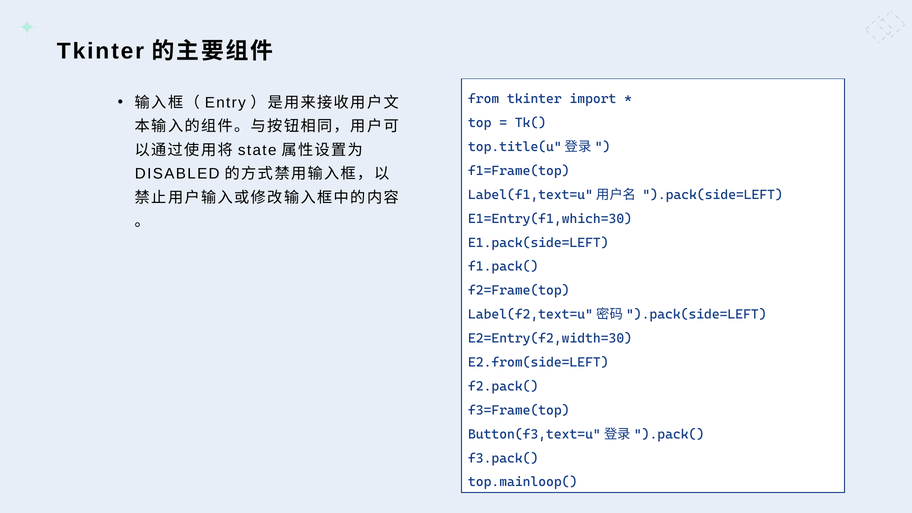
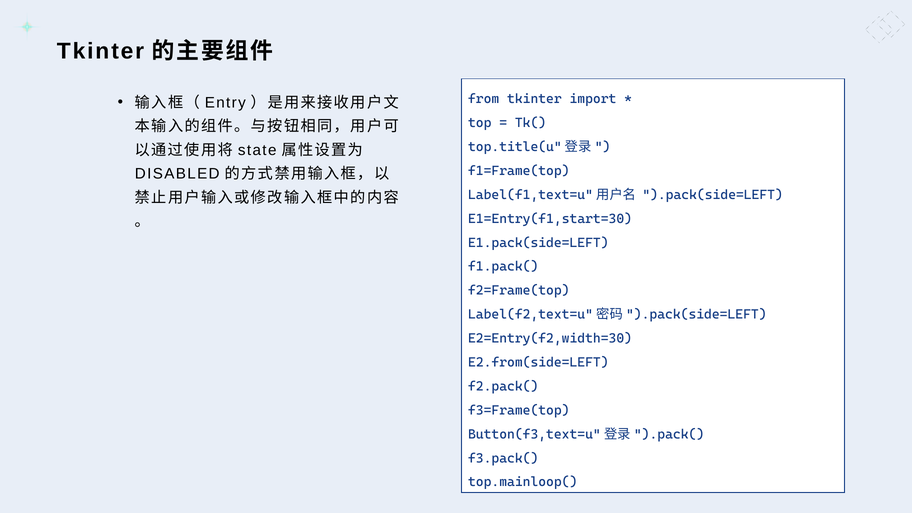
E1=Entry(f1,which=30: E1=Entry(f1,which=30 -> E1=Entry(f1,start=30
